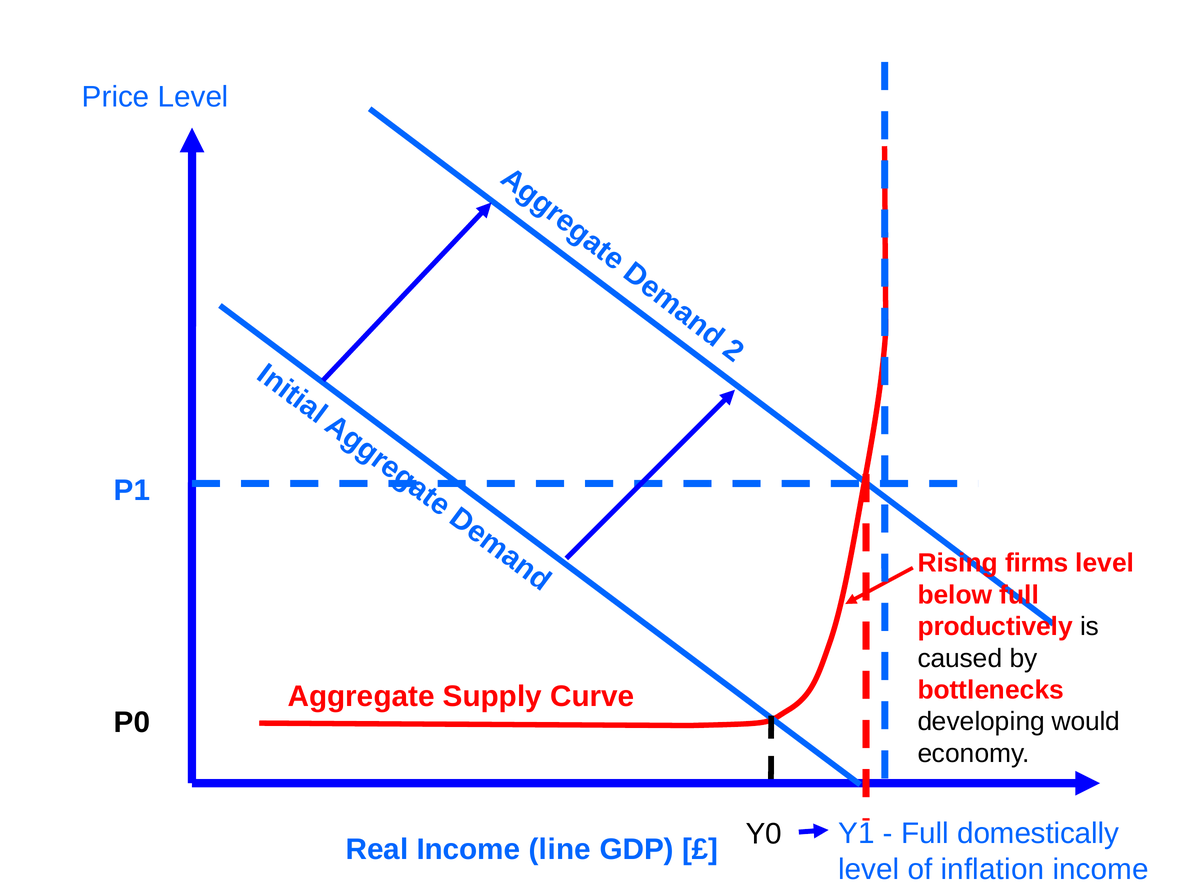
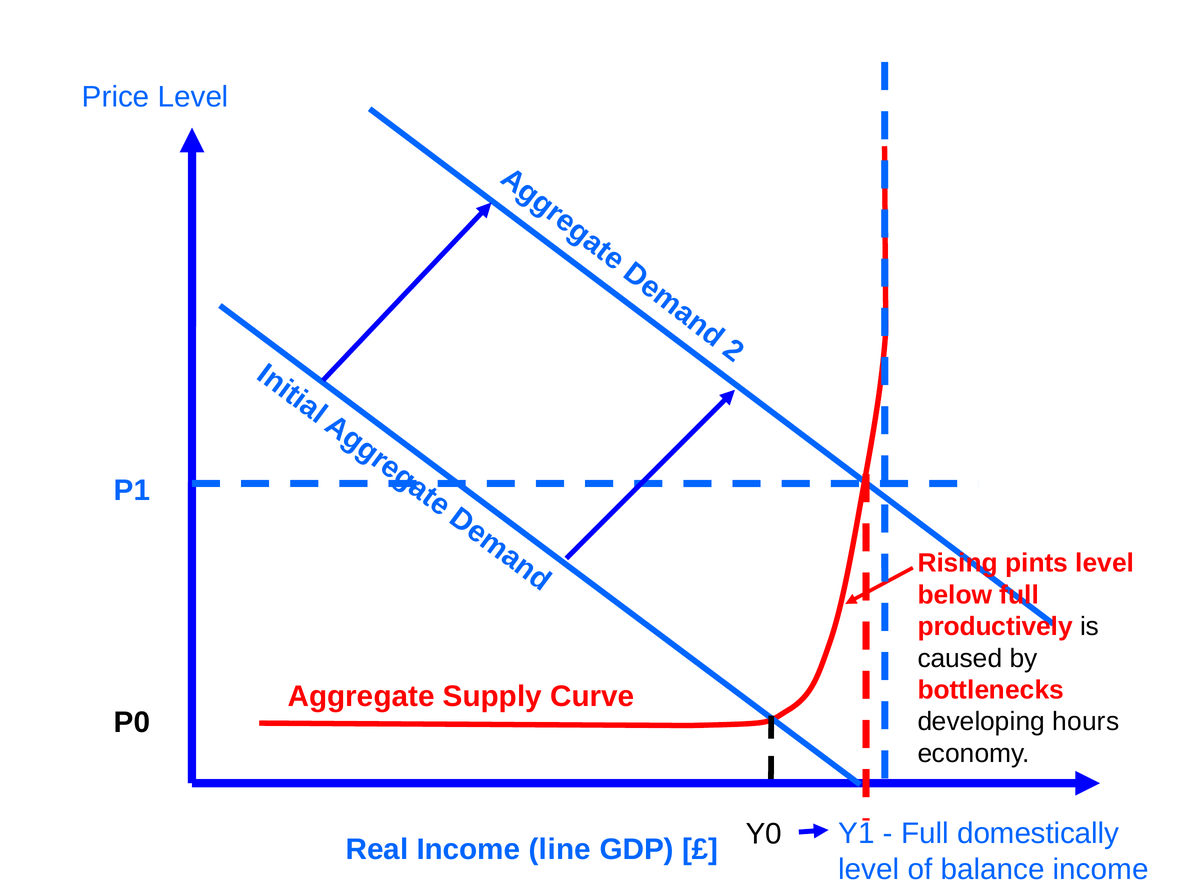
firms: firms -> pints
would: would -> hours
inflation: inflation -> balance
